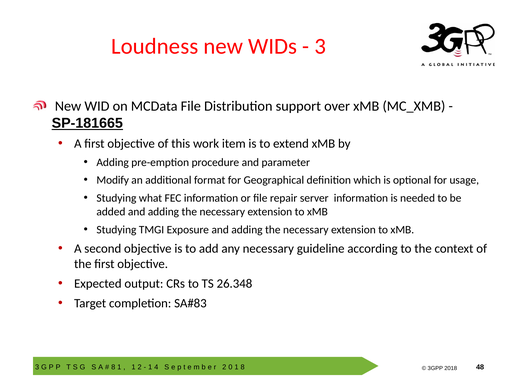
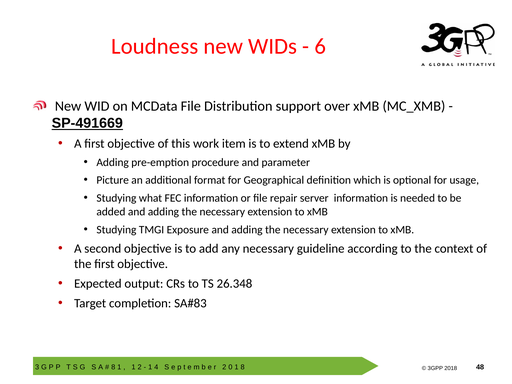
3 at (320, 46): 3 -> 6
SP-181665: SP-181665 -> SP-491669
Modify: Modify -> Picture
